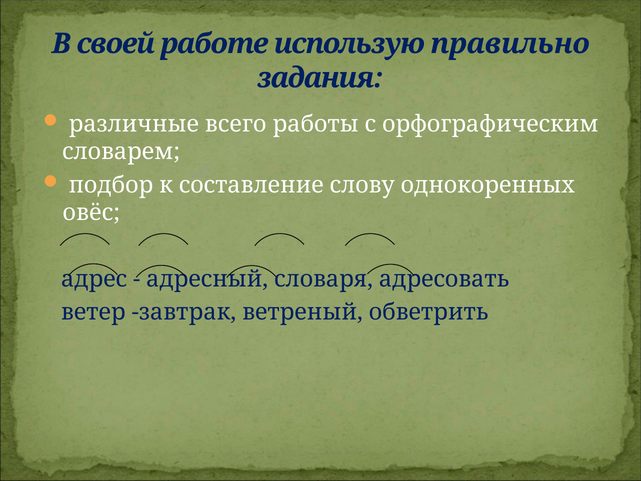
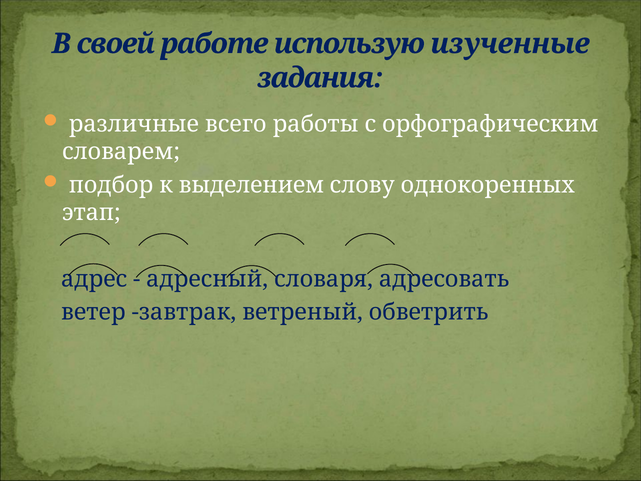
правильно: правильно -> изученные
составление: составление -> выделением
овёс: овёс -> этап
